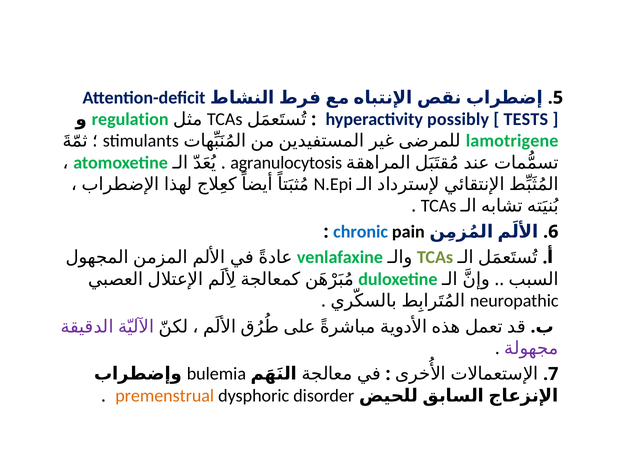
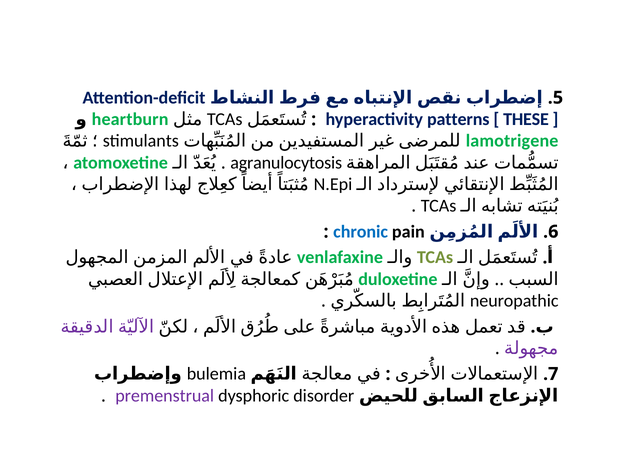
regulation: regulation -> heartburn
possibly: possibly -> patterns
TESTS: TESTS -> THESE
premenstrual colour: orange -> purple
